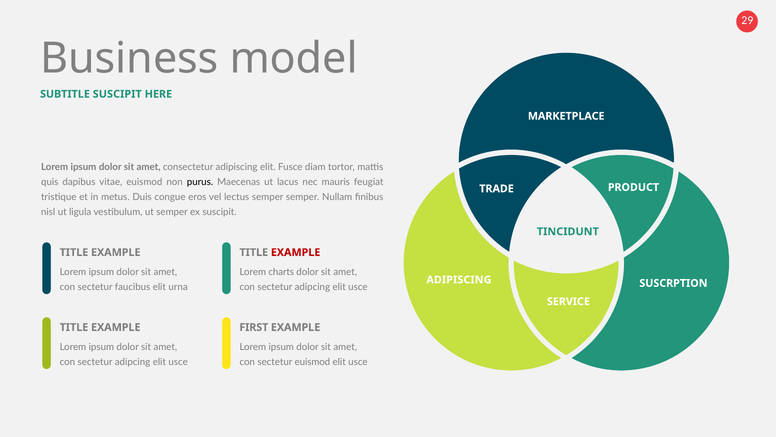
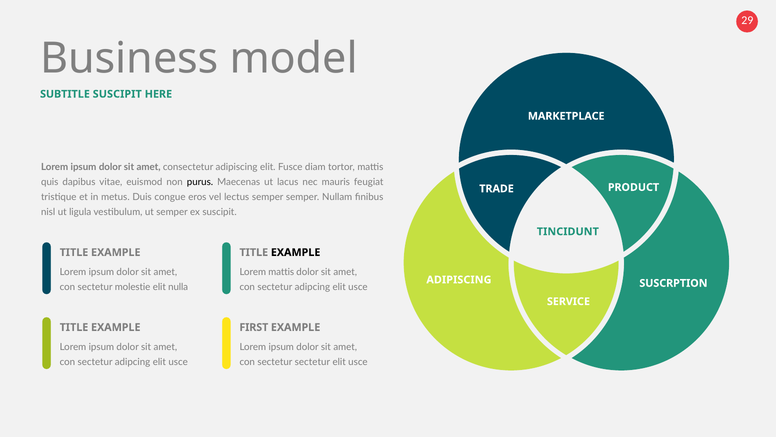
EXAMPLE at (296, 252) colour: red -> black
Lorem charts: charts -> mattis
faucibus: faucibus -> molestie
urna: urna -> nulla
sectetur euismod: euismod -> sectetur
